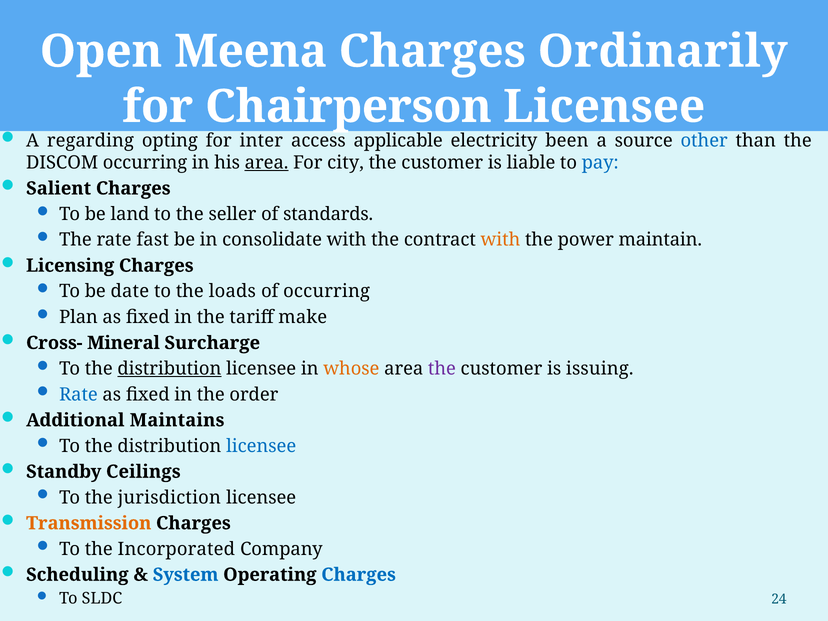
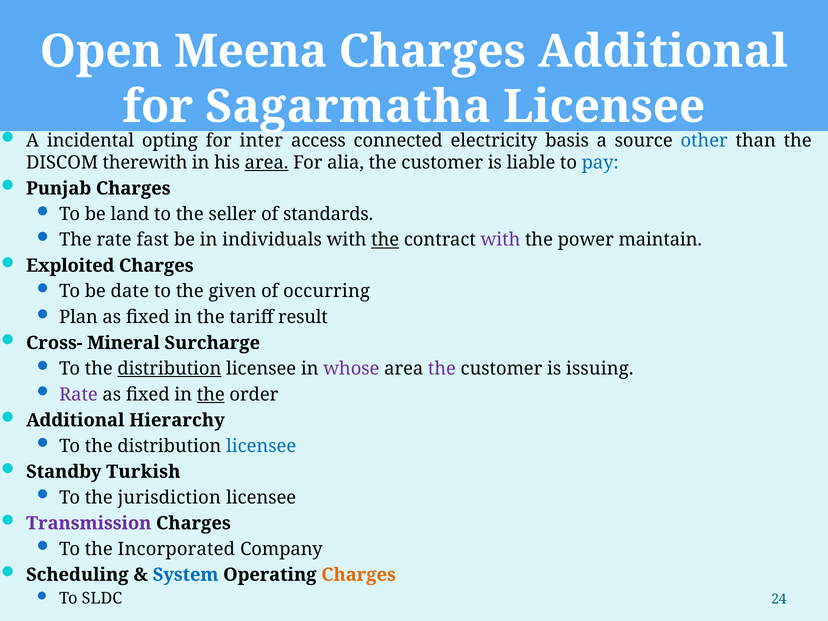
Charges Ordinarily: Ordinarily -> Additional
Chairperson: Chairperson -> Sagarmatha
regarding: regarding -> incidental
applicable: applicable -> connected
been: been -> basis
DISCOM occurring: occurring -> therewith
city: city -> alia
Salient: Salient -> Punjab
consolidate: consolidate -> individuals
the at (385, 240) underline: none -> present
with at (500, 240) colour: orange -> purple
Licensing: Licensing -> Exploited
loads: loads -> given
make: make -> result
whose colour: orange -> purple
Rate at (78, 394) colour: blue -> purple
the at (211, 394) underline: none -> present
Maintains: Maintains -> Hierarchy
Ceilings: Ceilings -> Turkish
Transmission colour: orange -> purple
Charges at (359, 575) colour: blue -> orange
